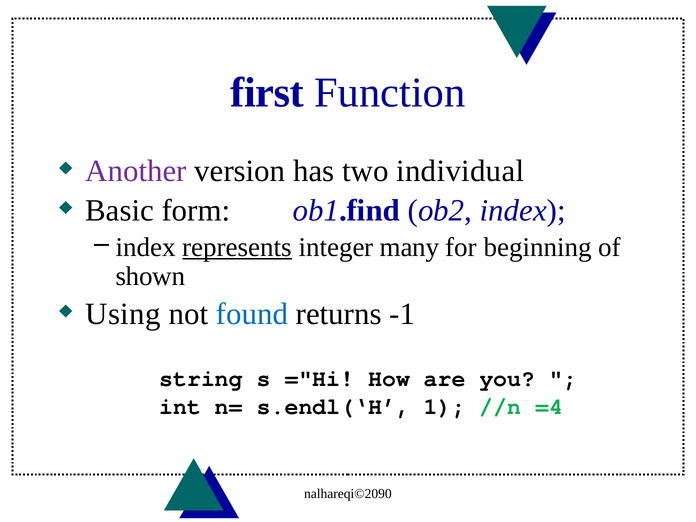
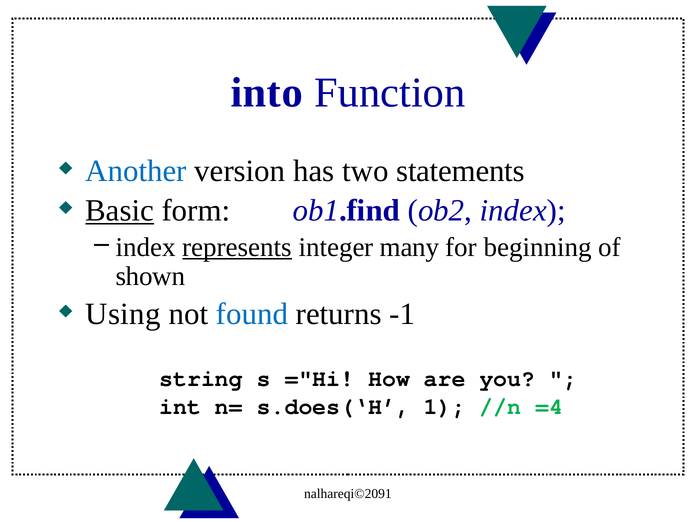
first: first -> into
Another colour: purple -> blue
individual: individual -> statements
Basic underline: none -> present
s.endl(‘H: s.endl(‘H -> s.does(‘H
nalhareqi©2090: nalhareqi©2090 -> nalhareqi©2091
